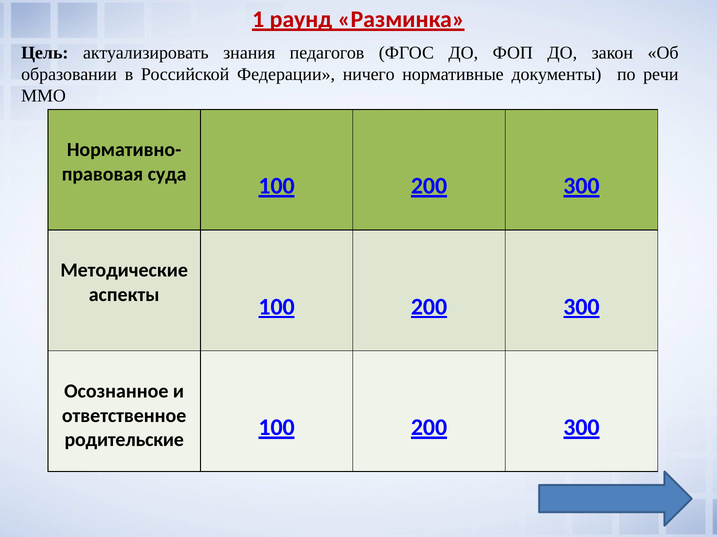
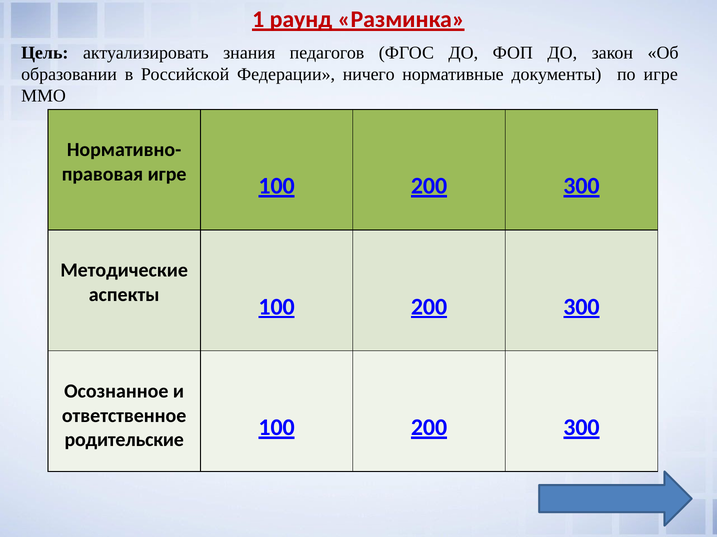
по речи: речи -> игре
суда at (167, 174): суда -> игре
